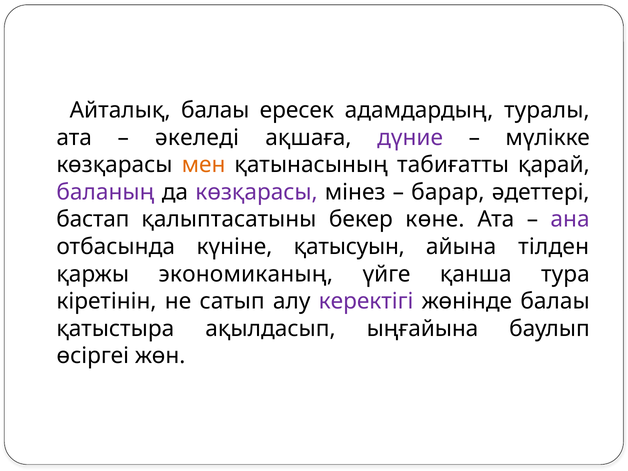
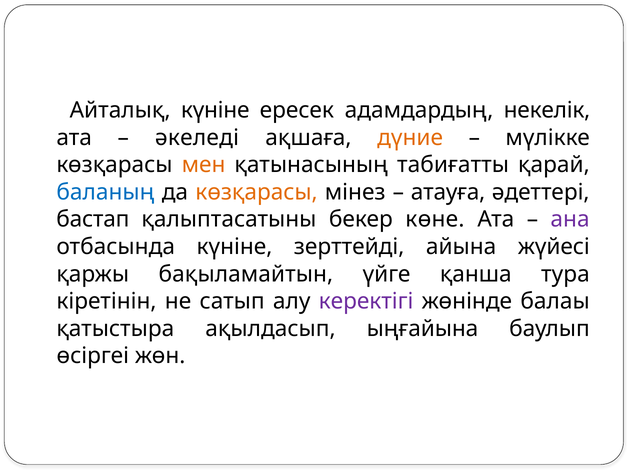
Айталық балаы: балаы -> күніне
туралы: туралы -> некелік
дүние colour: purple -> orange
баланың colour: purple -> blue
көзқарасы at (256, 192) colour: purple -> orange
барар: барар -> атауға
қатысуын: қатысуын -> зерттейді
тілден: тілден -> жүйесі
экономиканың: экономиканың -> бақыламайтын
